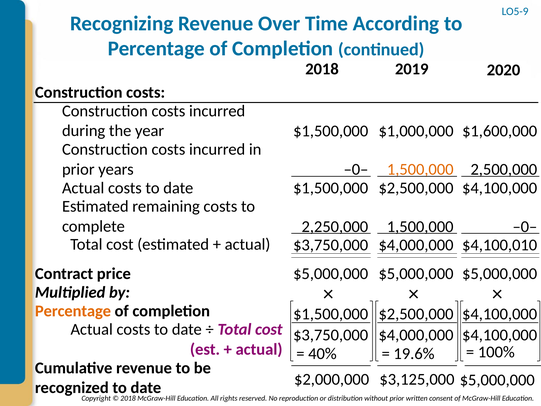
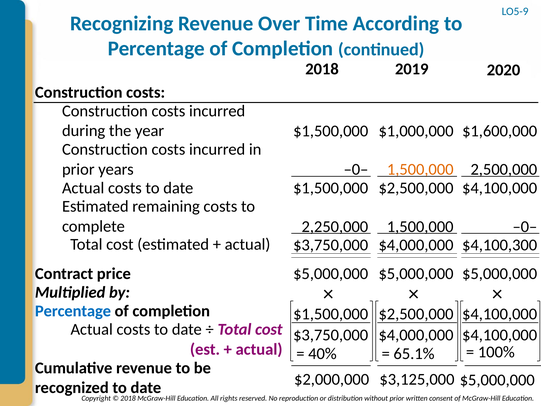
$4,100,010: $4,100,010 -> $4,100,300
Percentage at (73, 311) colour: orange -> blue
19.6%: 19.6% -> 65.1%
